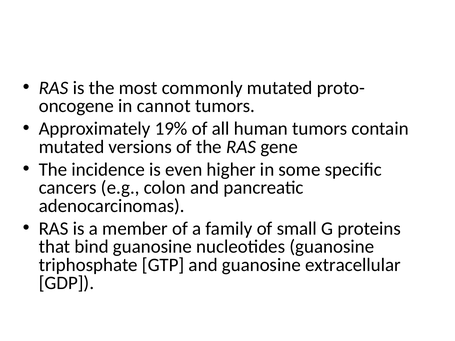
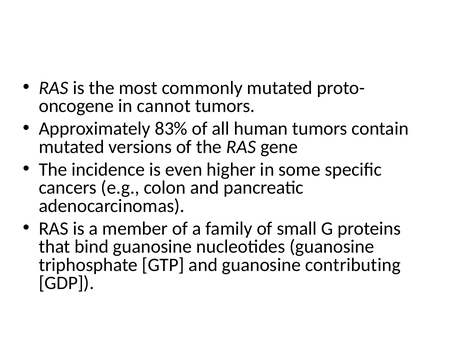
19%: 19% -> 83%
extracellular: extracellular -> contributing
